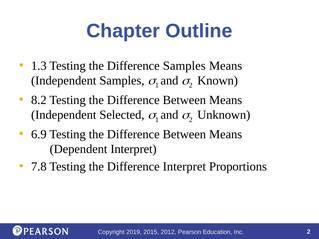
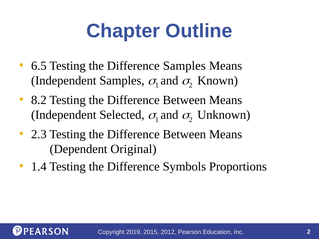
1.3: 1.3 -> 6.5
6.9: 6.9 -> 2.3
Dependent Interpret: Interpret -> Original
7.8: 7.8 -> 1.4
Difference Interpret: Interpret -> Symbols
